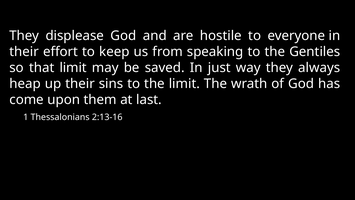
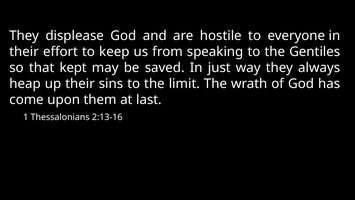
that limit: limit -> kept
